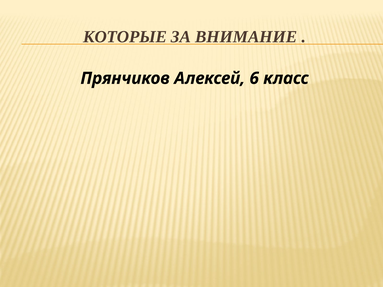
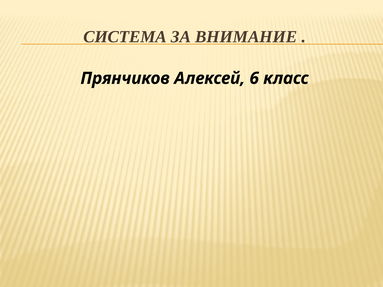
КОТОРЫЕ: КОТОРЫЕ -> СИСТЕМА
